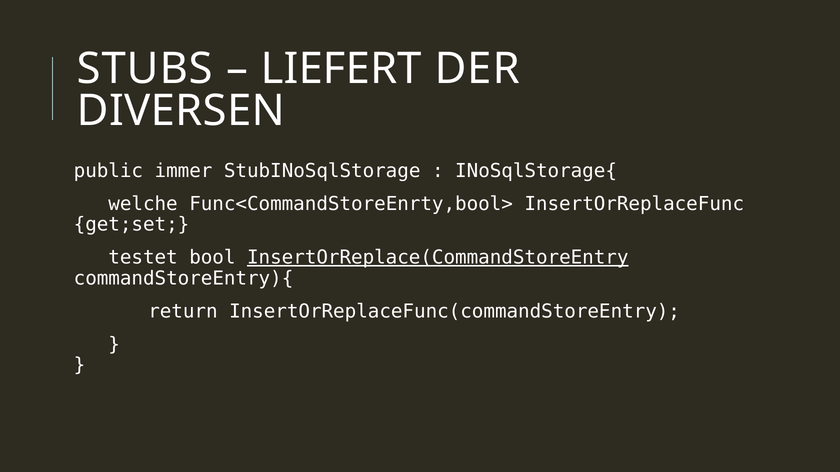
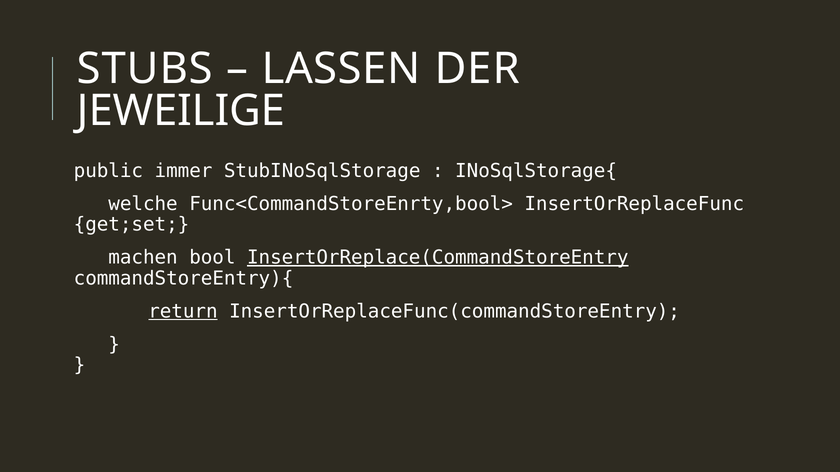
LIEFERT: LIEFERT -> LASSEN
DIVERSEN: DIVERSEN -> JEWEILIGE
testet: testet -> machen
return underline: none -> present
